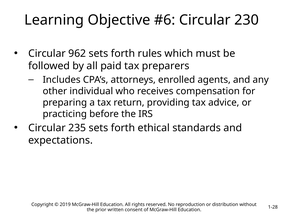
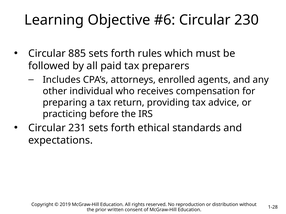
962: 962 -> 885
235: 235 -> 231
